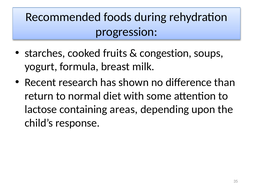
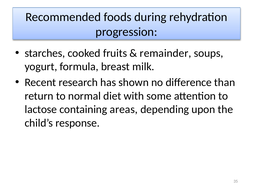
congestion: congestion -> remainder
